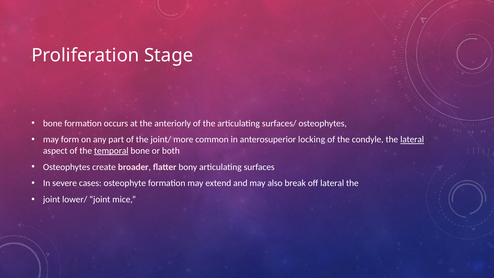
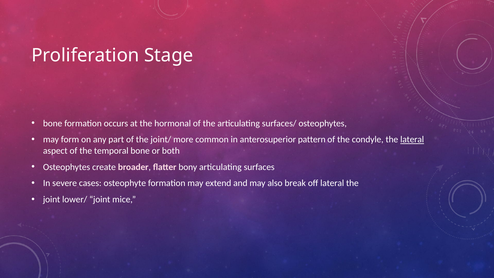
anteriorly: anteriorly -> hormonal
locking: locking -> pattern
temporal underline: present -> none
